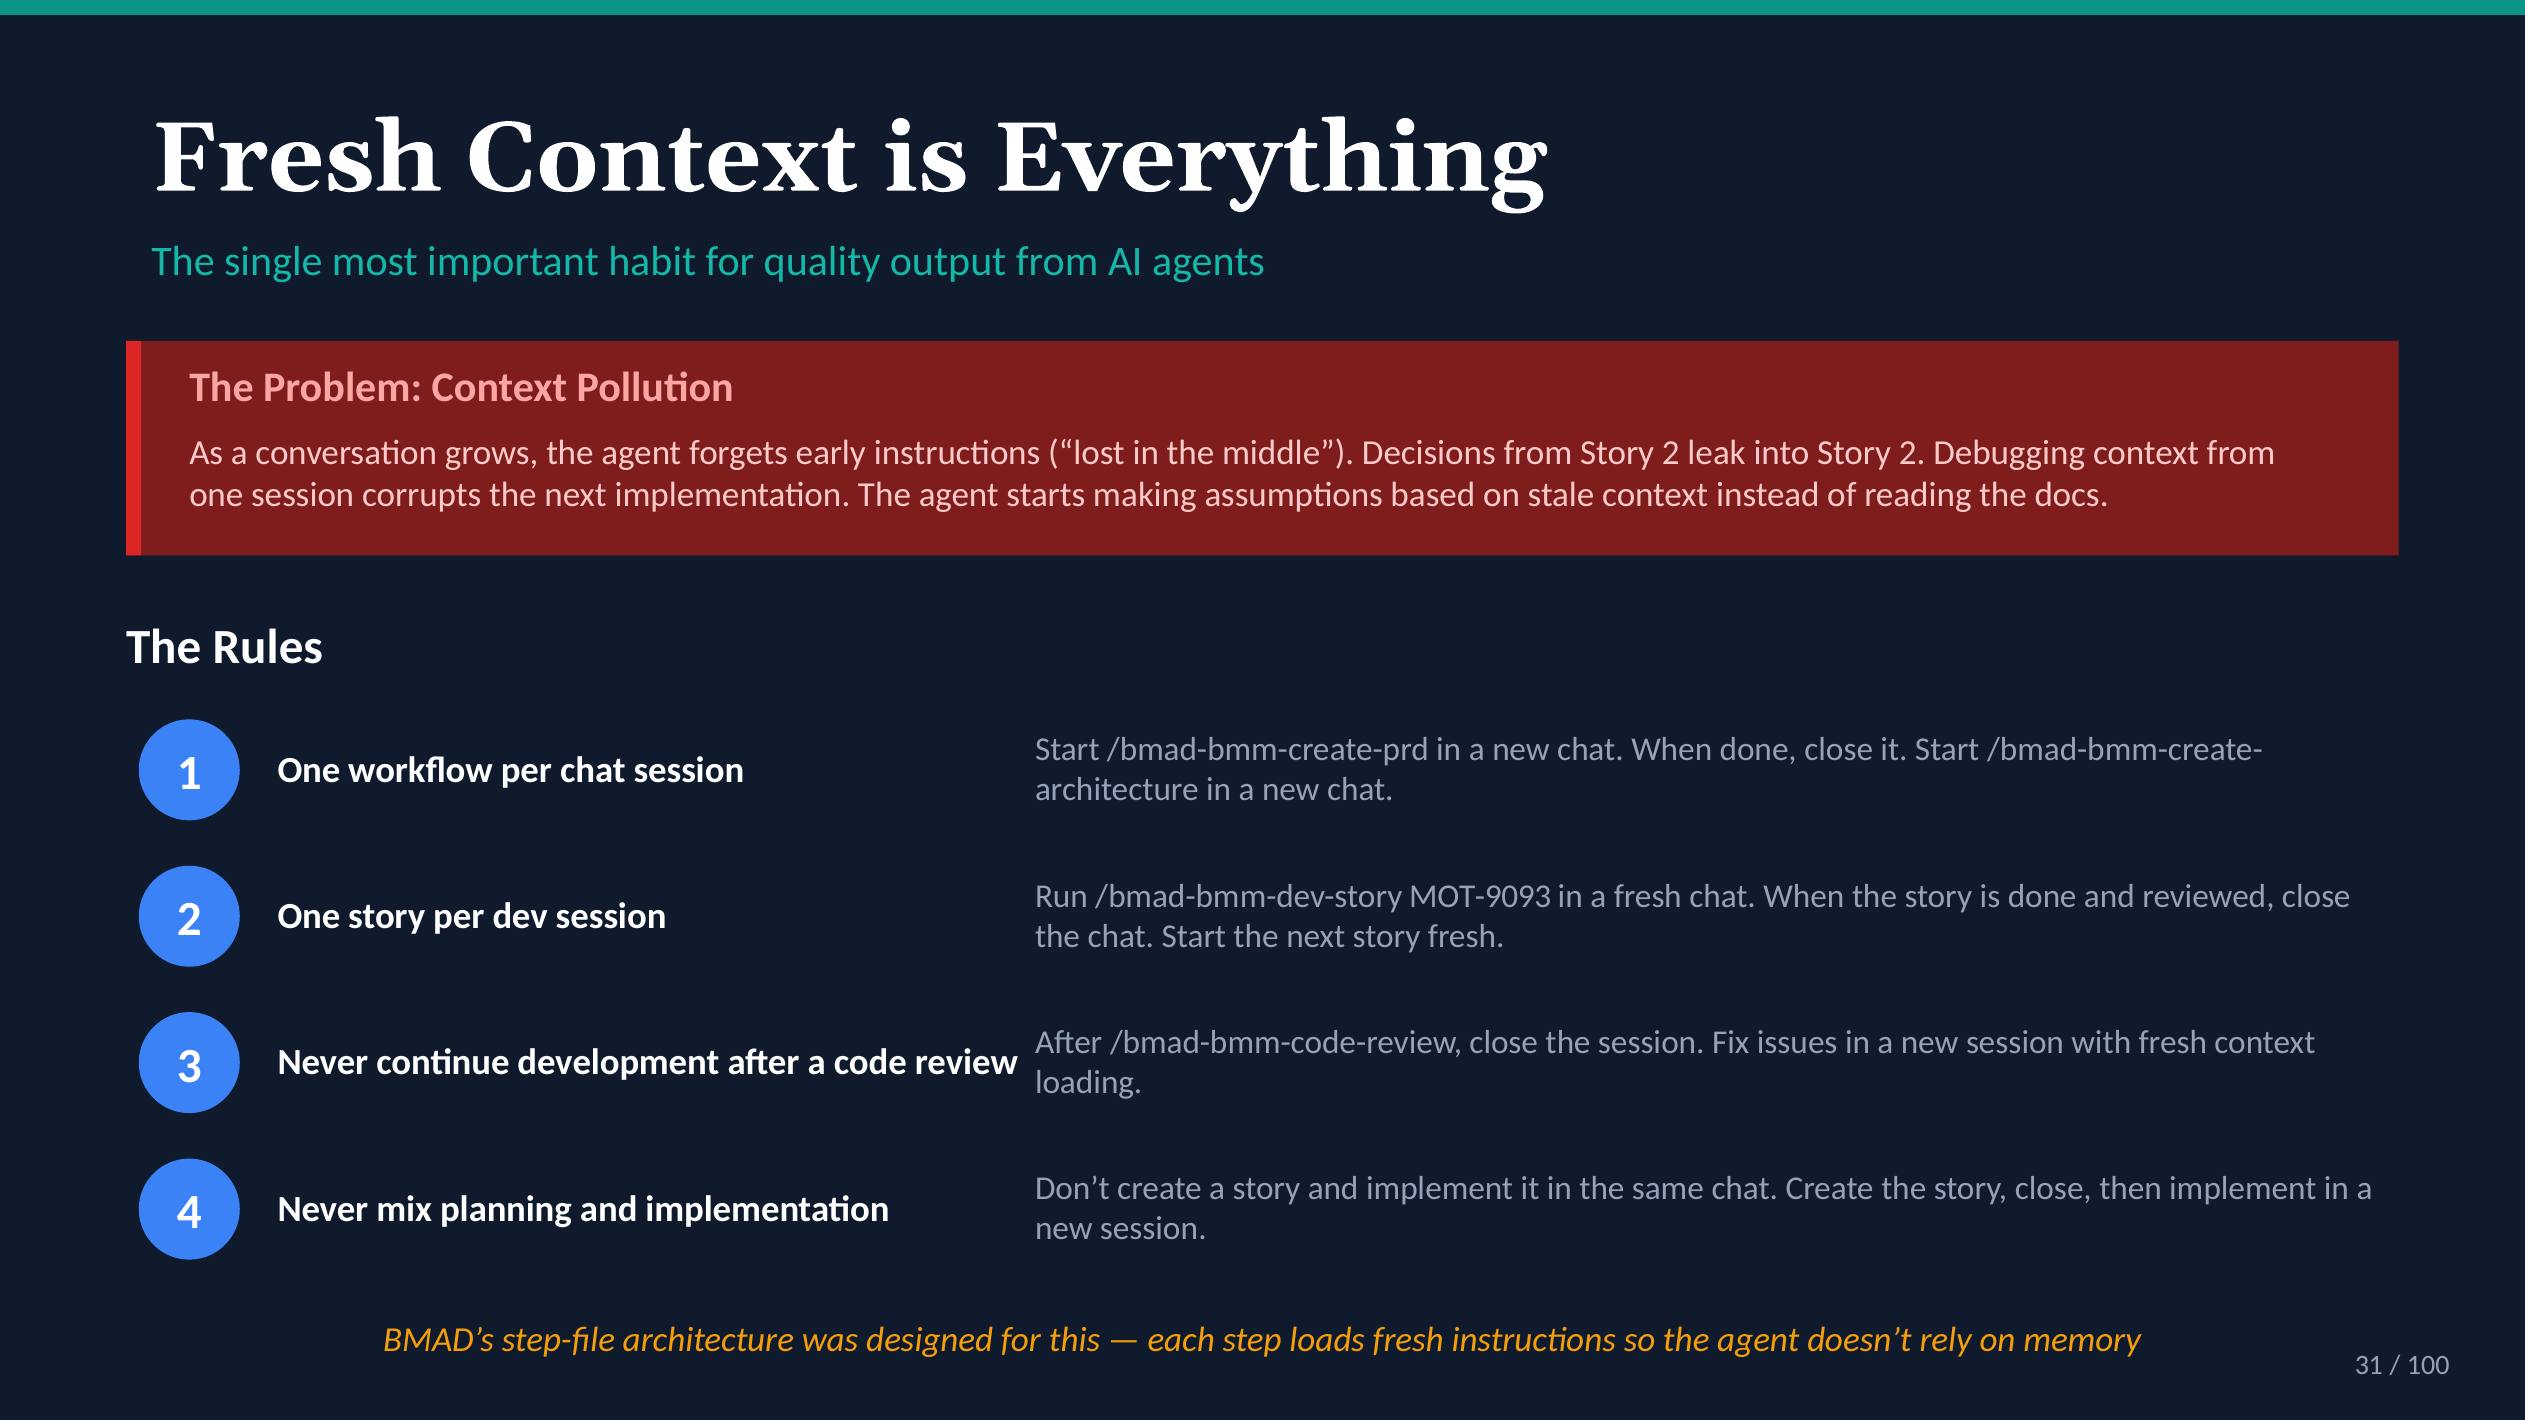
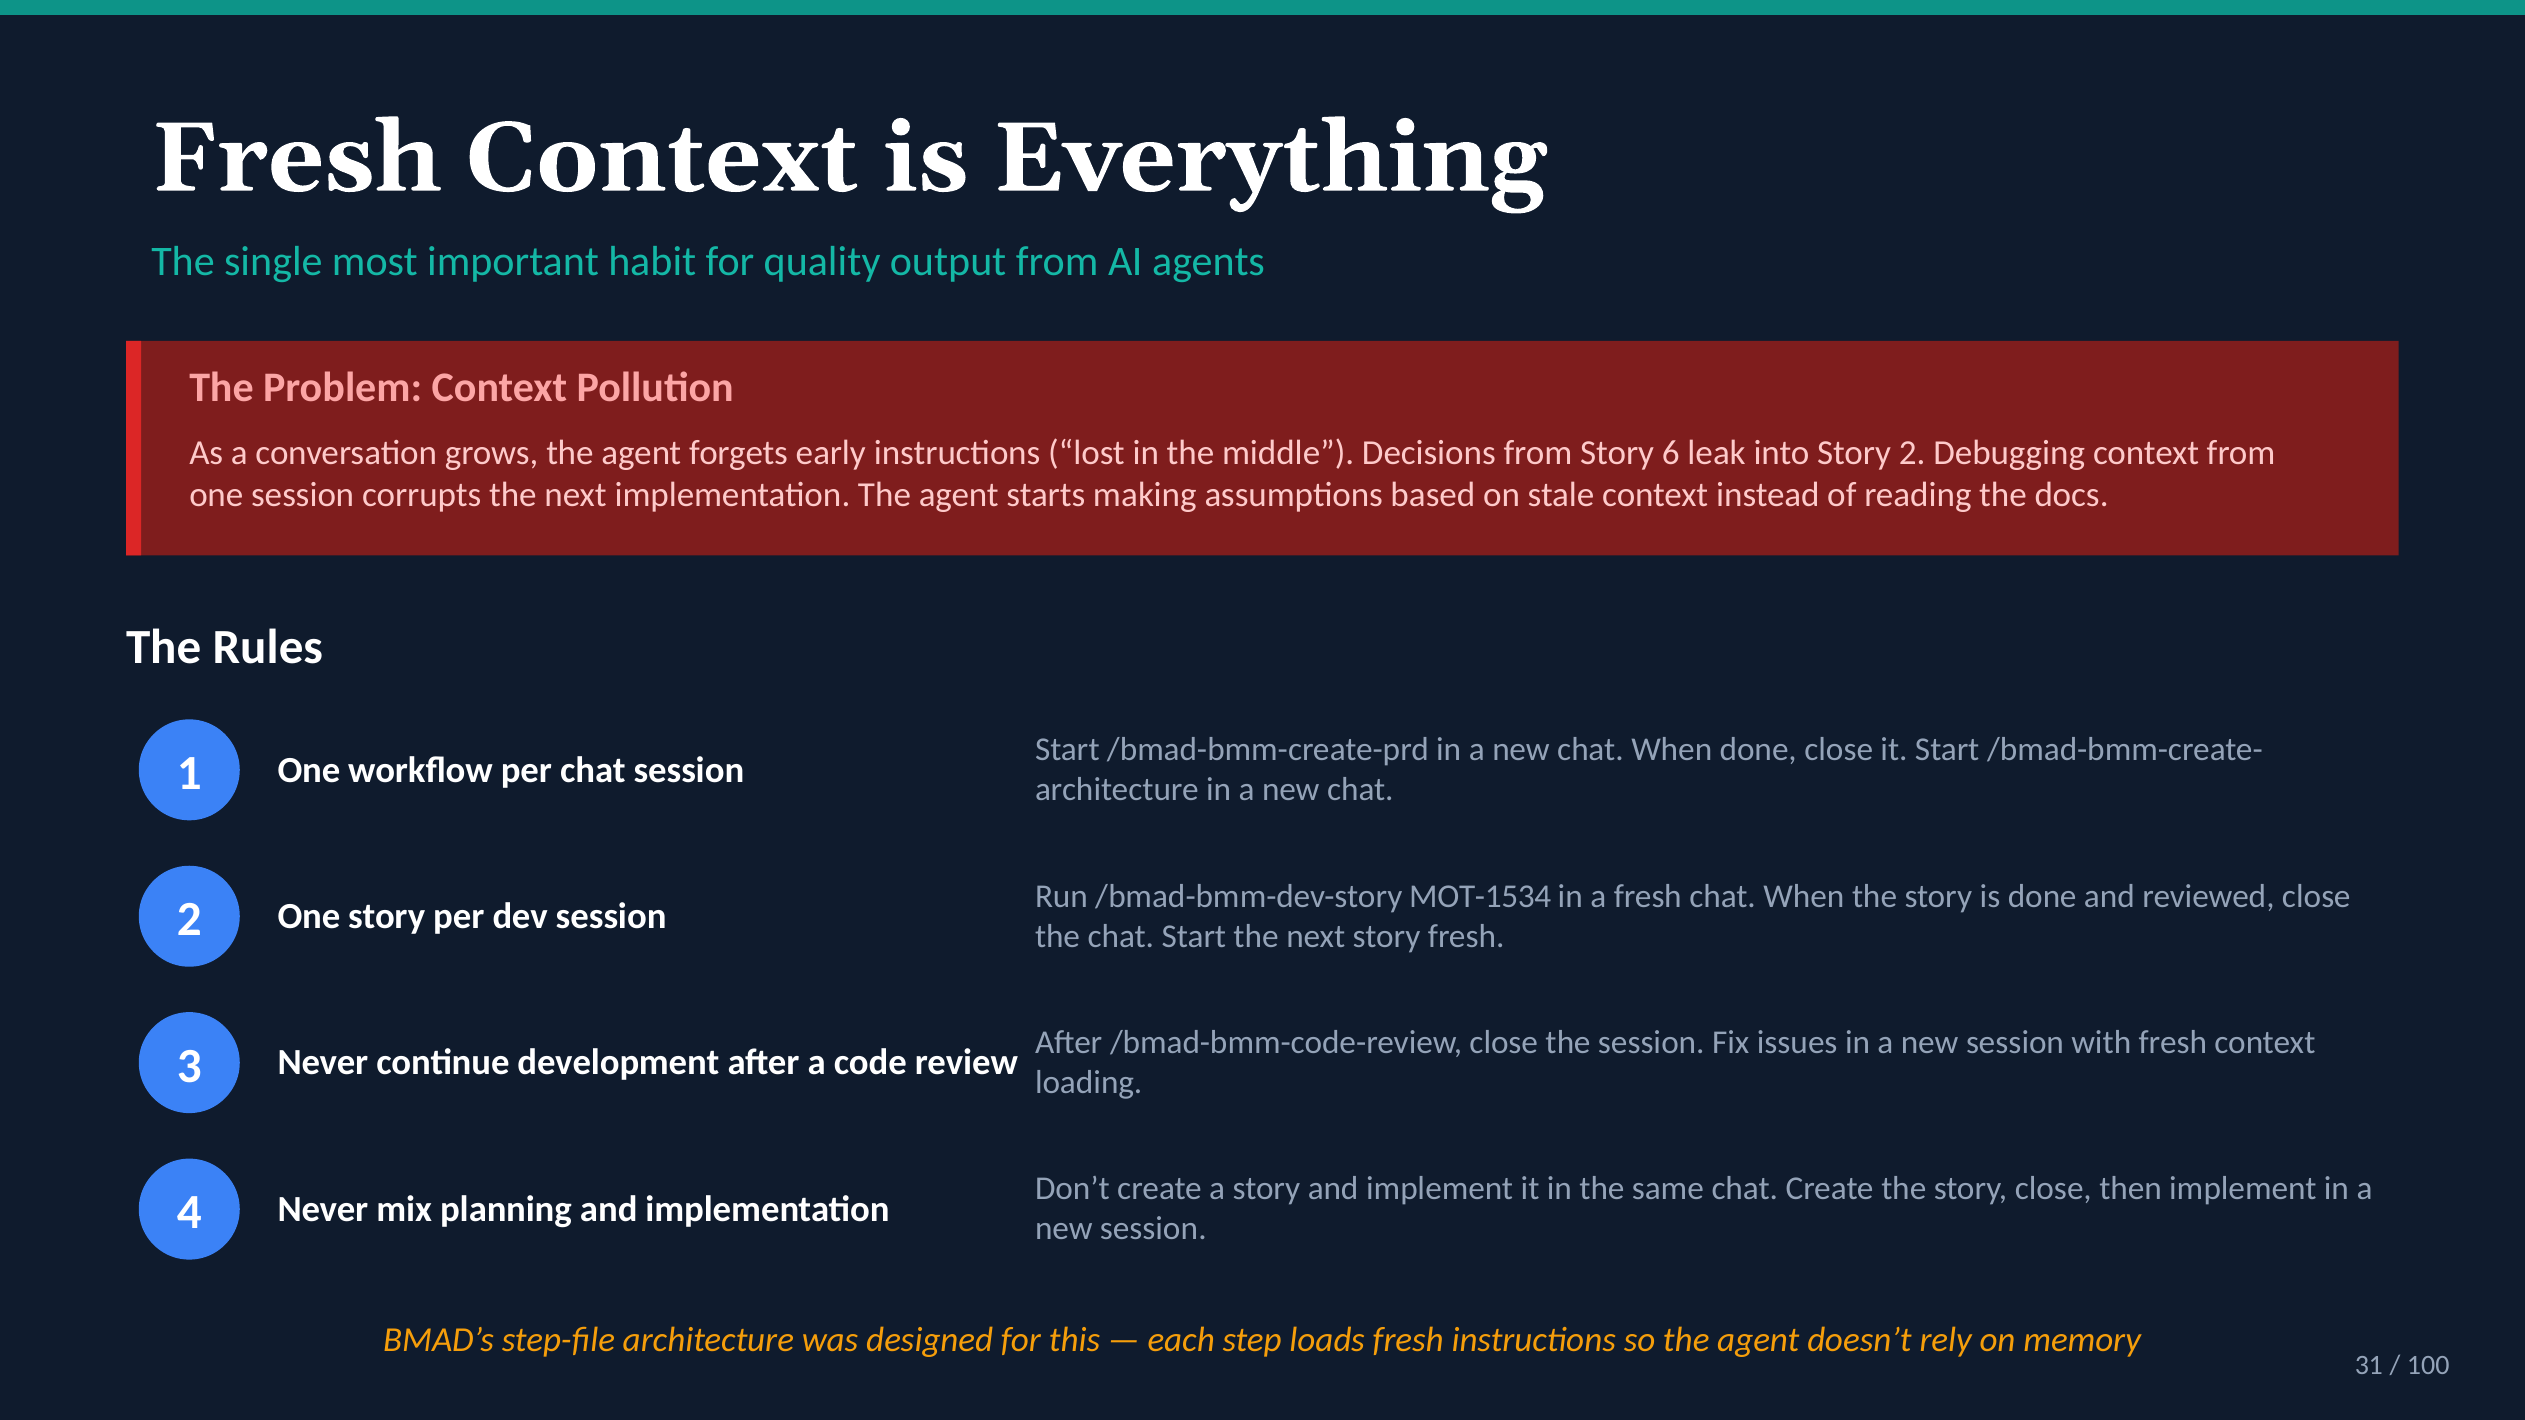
from Story 2: 2 -> 6
MOT-9093: MOT-9093 -> MOT-1534
